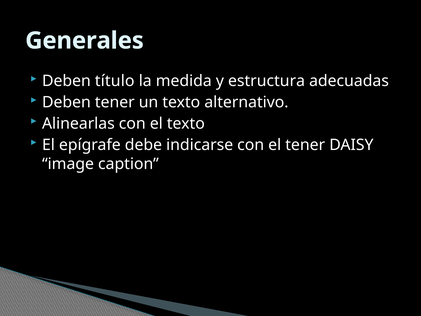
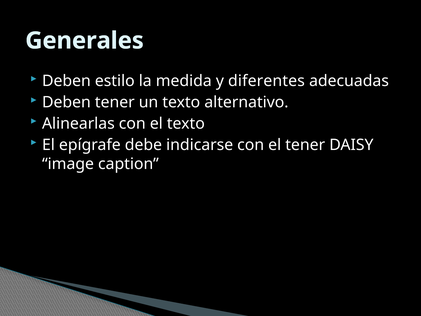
título: título -> estilo
estructura: estructura -> diferentes
